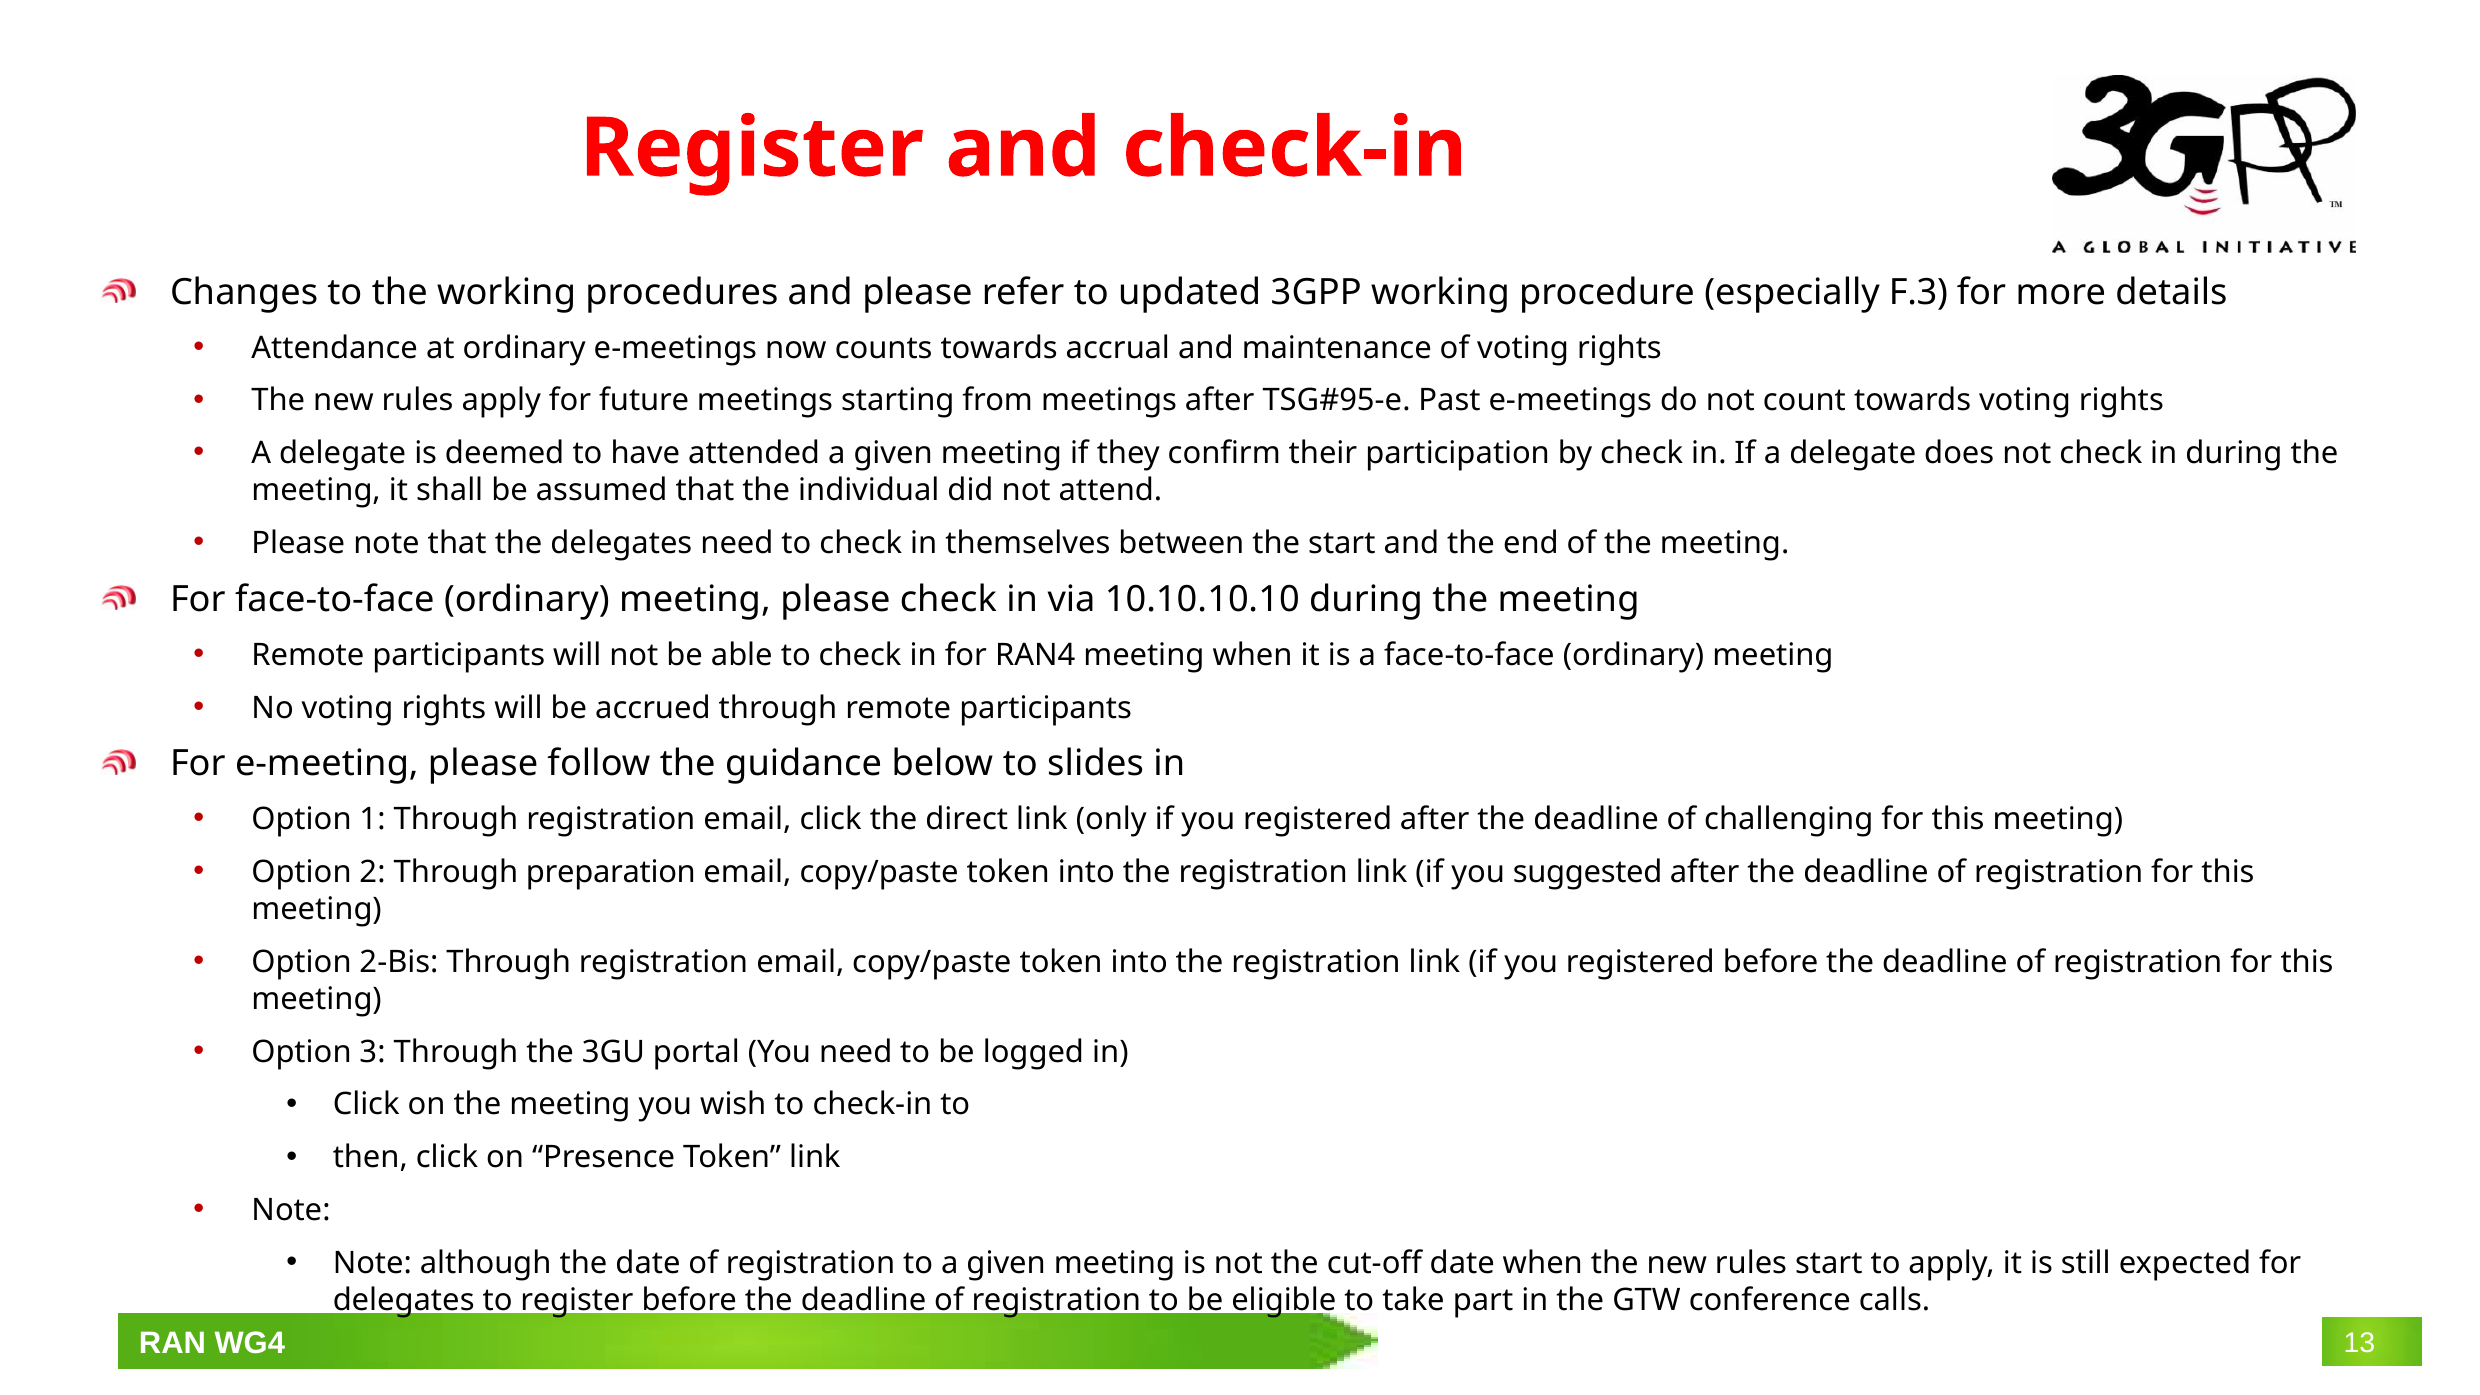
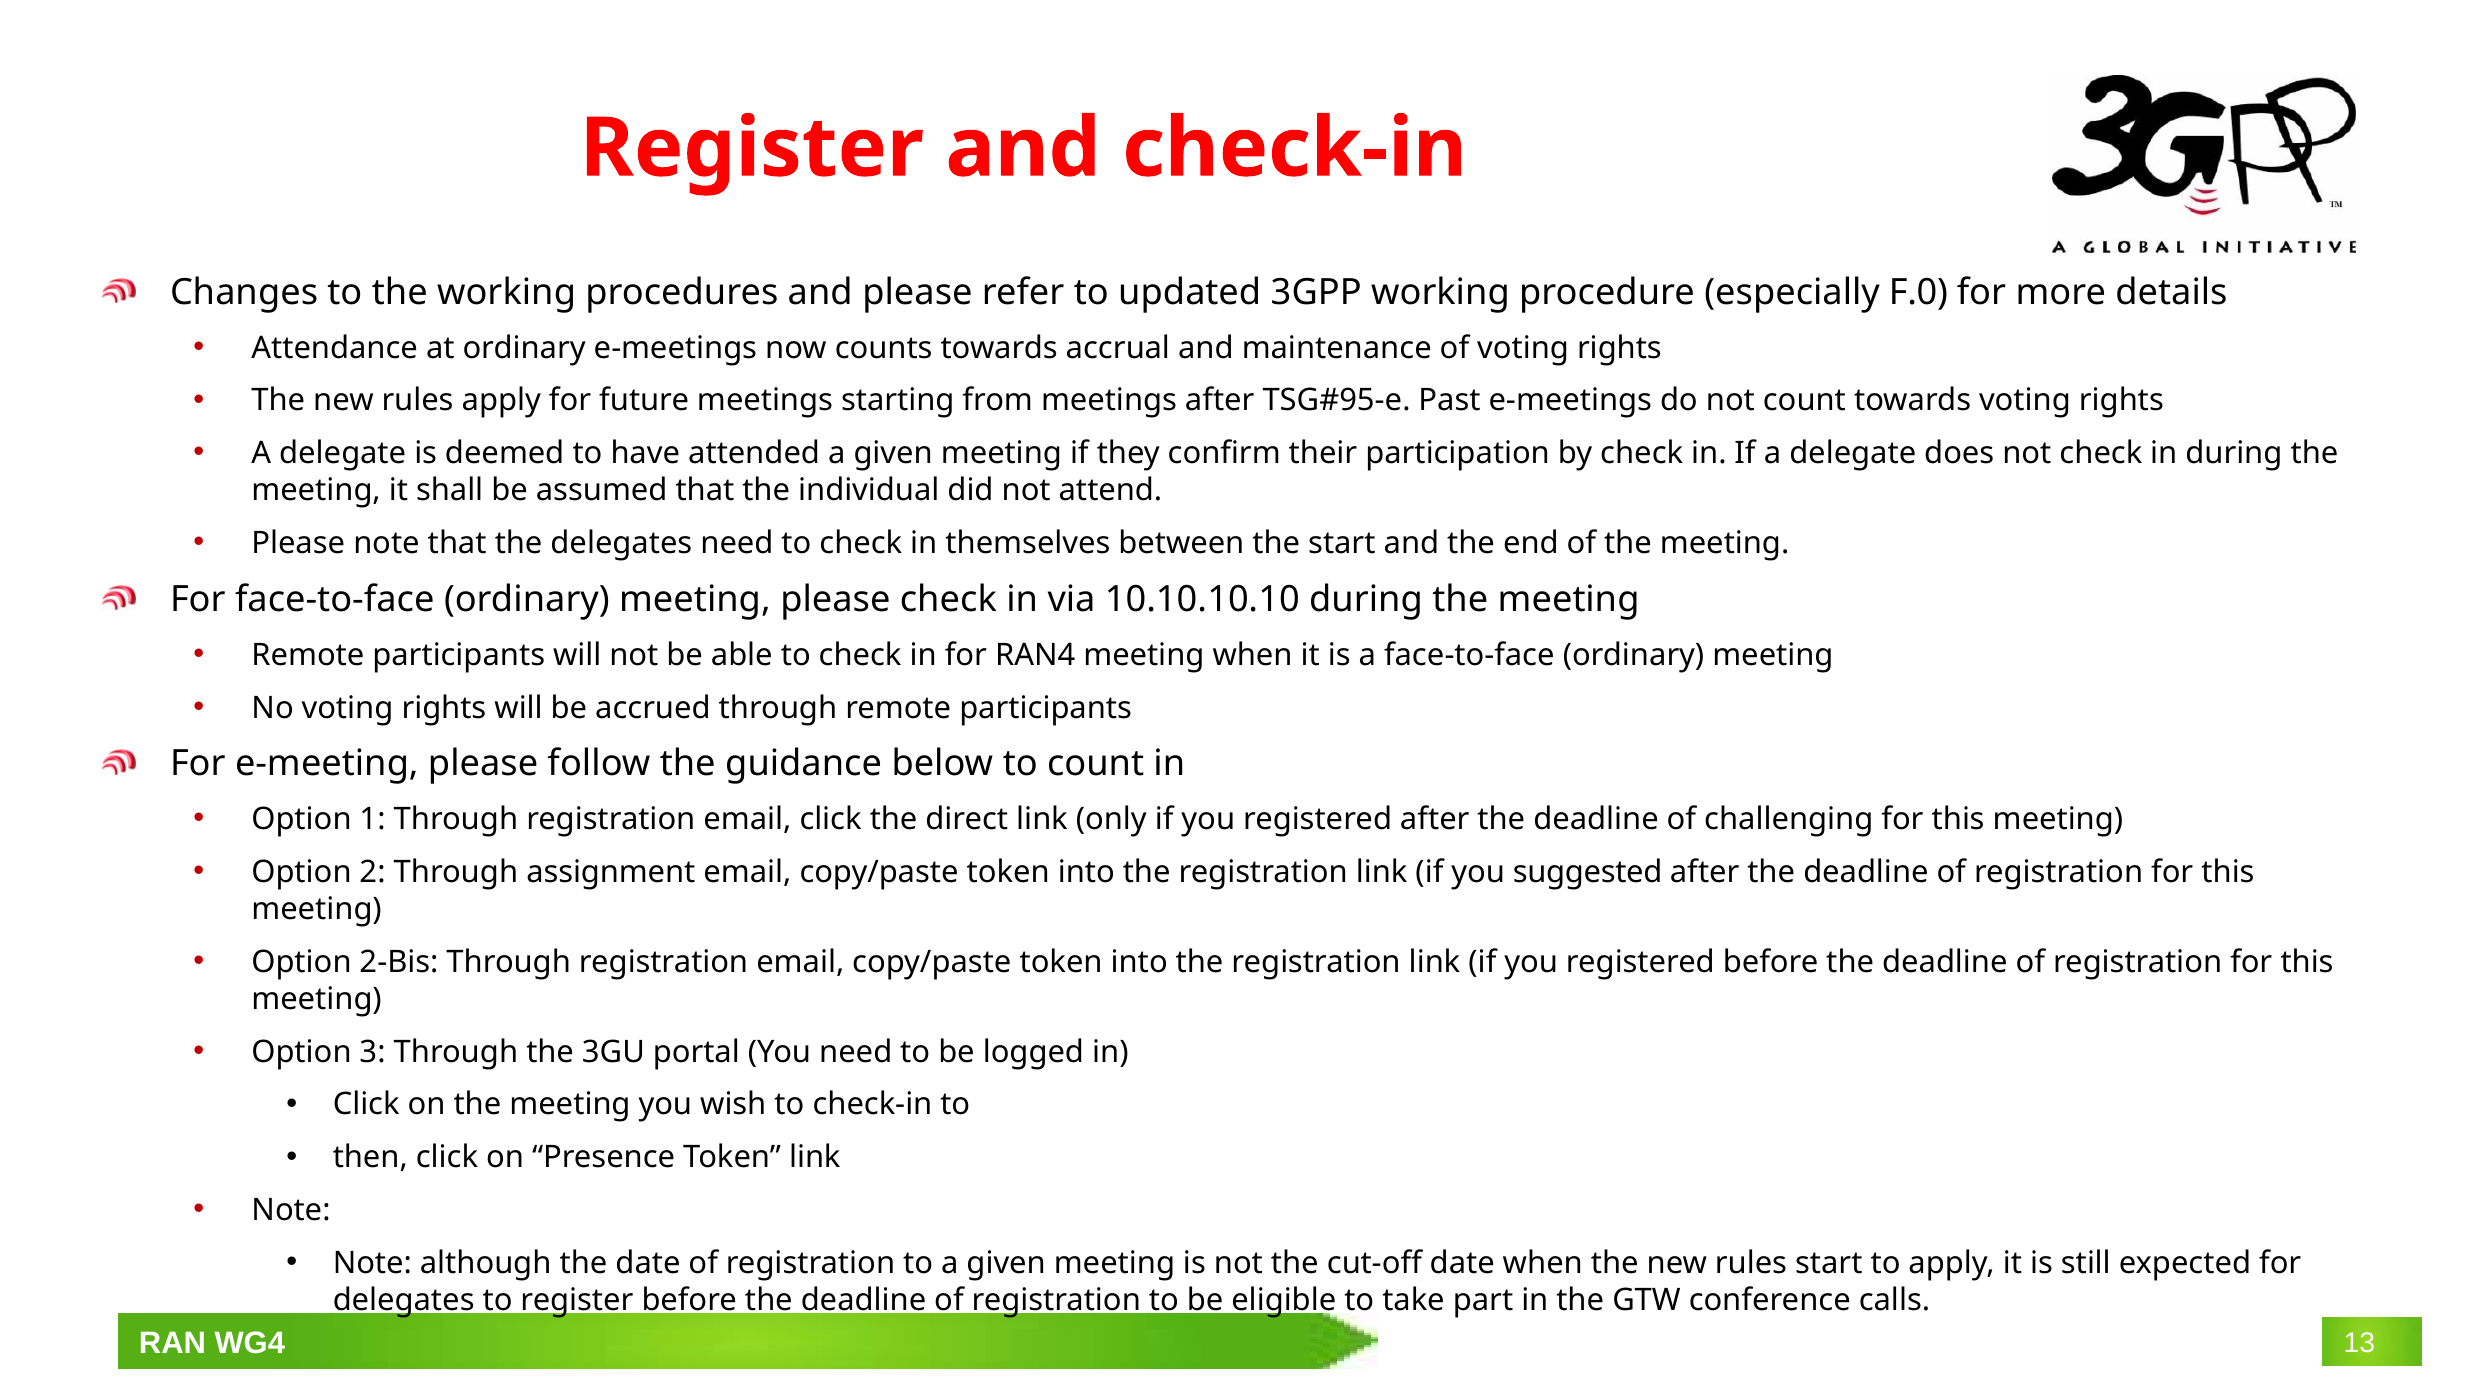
F.3: F.3 -> F.0
to slides: slides -> count
preparation: preparation -> assignment
